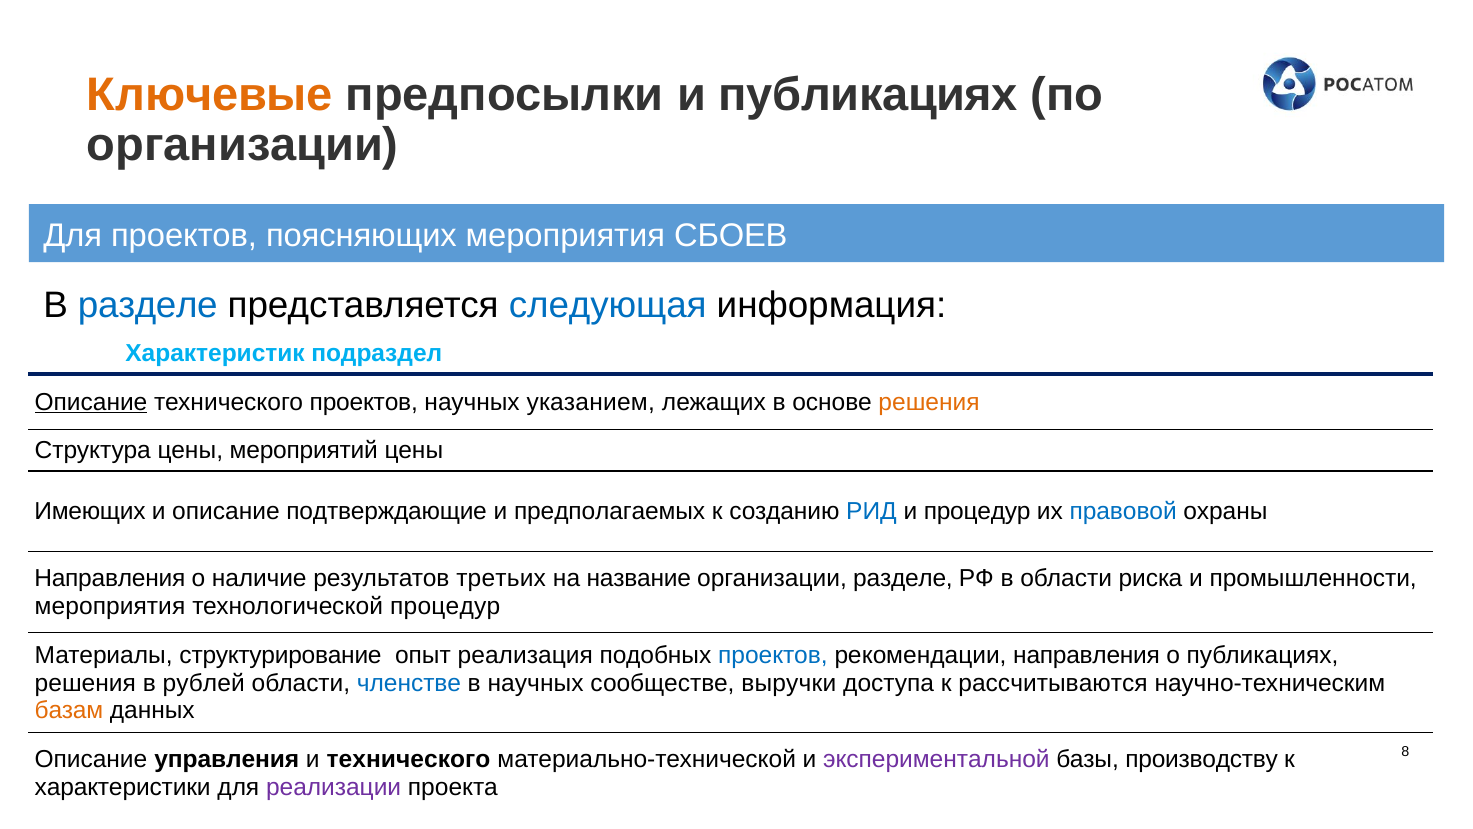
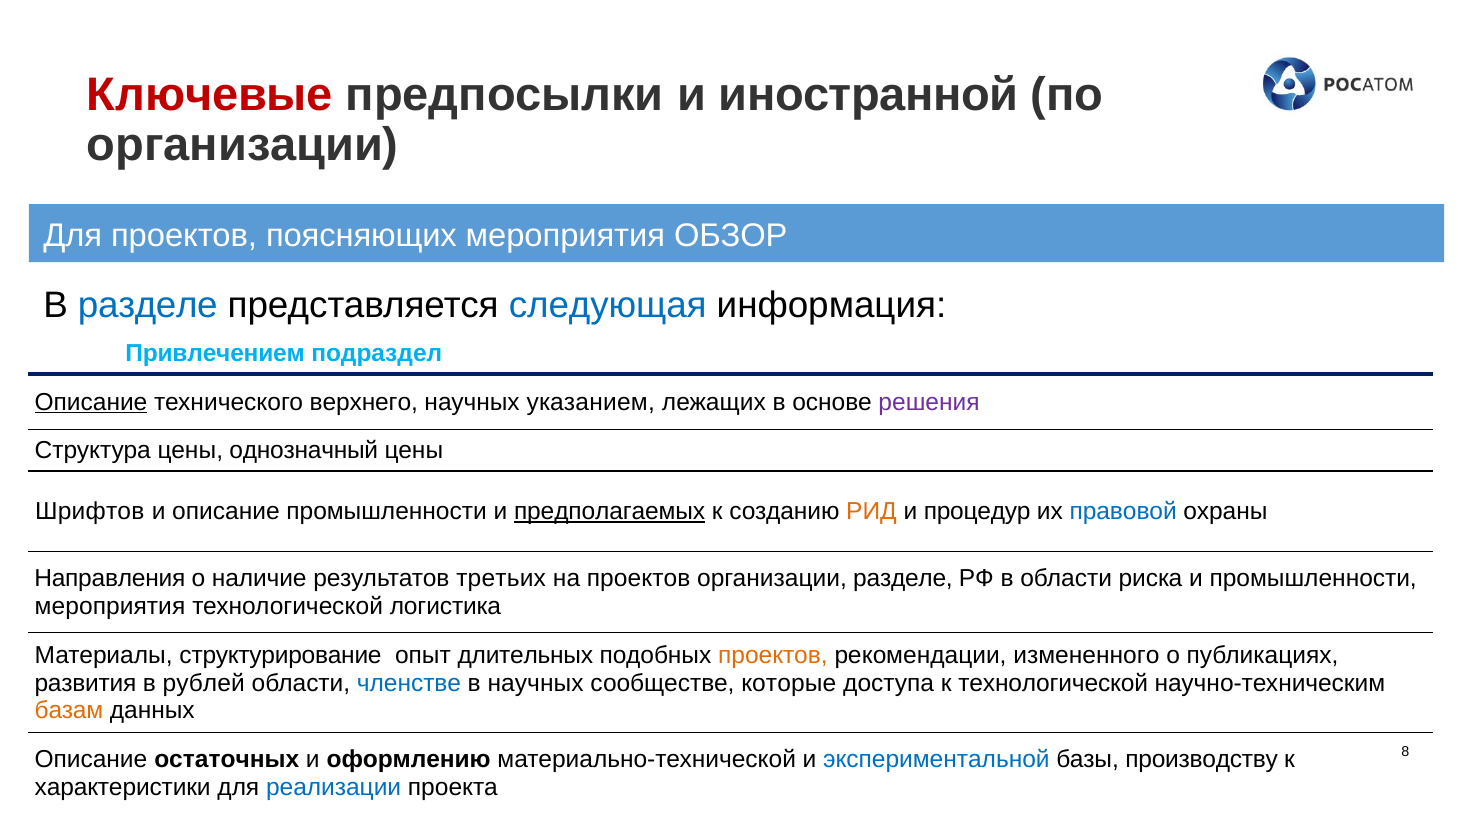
Ключевые colour: orange -> red
и публикациях: публикациях -> иностранной
СБОЕВ: СБОЕВ -> ОБЗОР
Характеристик: Характеристик -> Привлечением
технического проектов: проектов -> верхнего
решения at (929, 402) colour: orange -> purple
мероприятий: мероприятий -> однозначный
Имеющих: Имеющих -> Шрифтов
описание подтверждающие: подтверждающие -> промышленности
предполагаемых underline: none -> present
РИД colour: blue -> orange
на название: название -> проектов
технологической процедур: процедур -> логистика
реализация: реализация -> длительных
проектов at (773, 656) colour: blue -> orange
рекомендации направления: направления -> измененного
решения at (85, 683): решения -> развития
выручки: выручки -> которые
к рассчитываются: рассчитываются -> технологической
управления: управления -> остаточных
и технического: технического -> оформлению
экспериментальной colour: purple -> blue
реализации colour: purple -> blue
